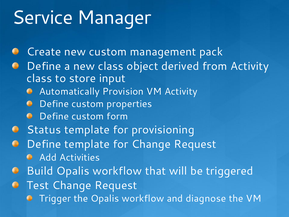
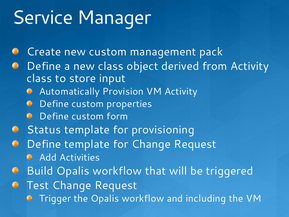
diagnose: diagnose -> including
